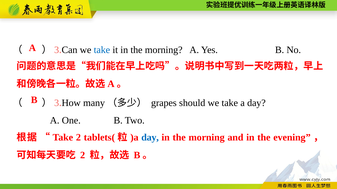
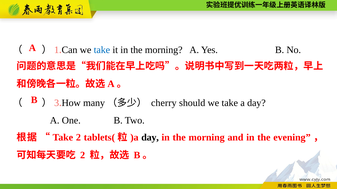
3 at (57, 50): 3 -> 1
grapes: grapes -> cherry
day at (150, 138) colour: blue -> black
